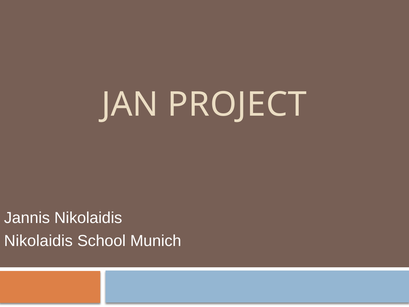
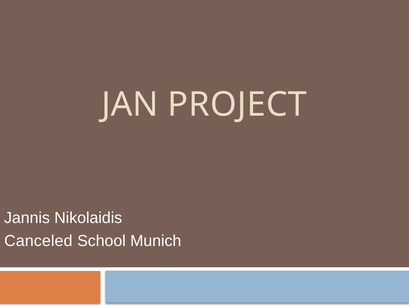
Nikolaidis at (38, 241): Nikolaidis -> Canceled
